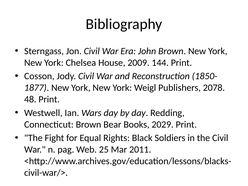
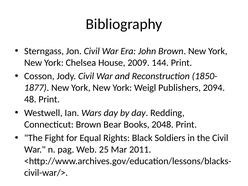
2078: 2078 -> 2094
2029: 2029 -> 2048
